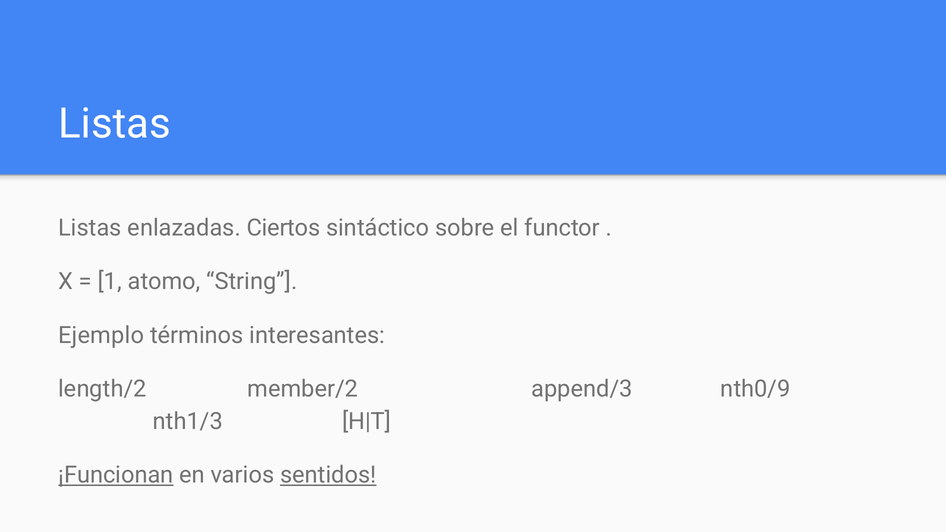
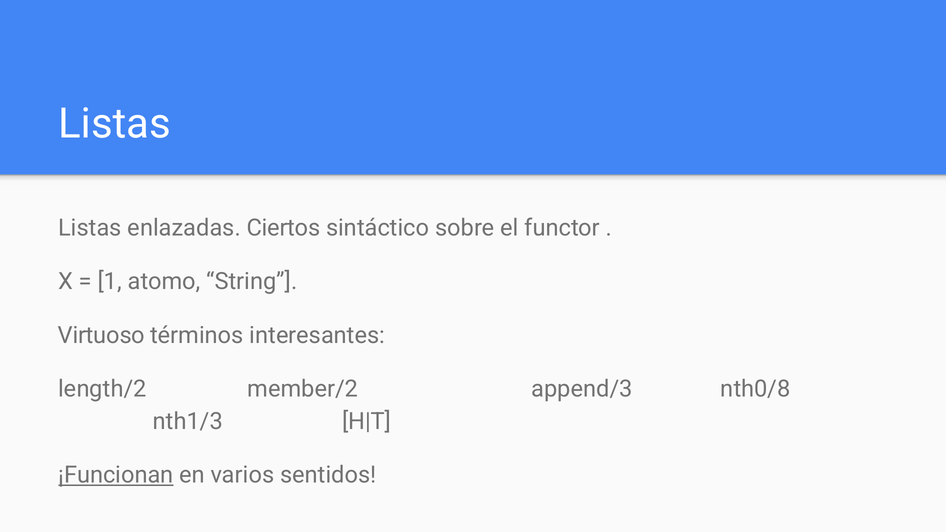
Ejemplo: Ejemplo -> Virtuoso
nth0/9: nth0/9 -> nth0/8
sentidos underline: present -> none
